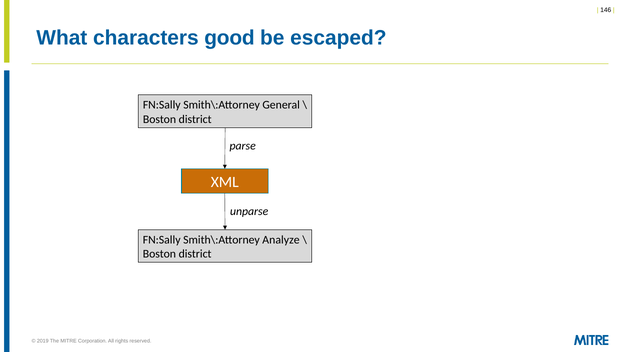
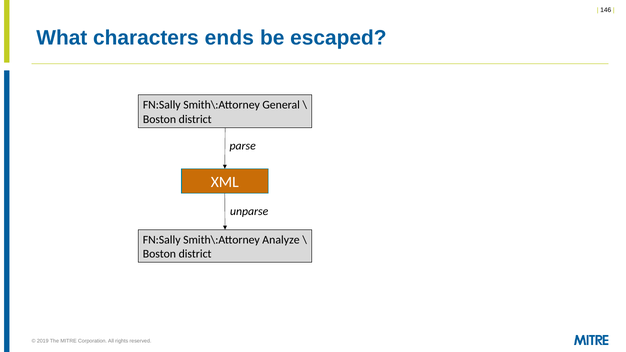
good: good -> ends
